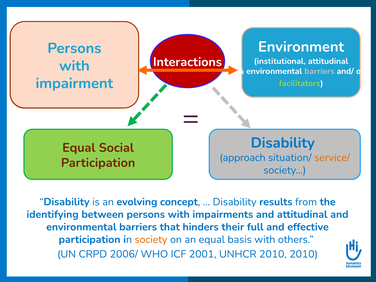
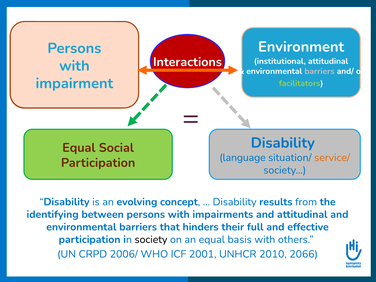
approach: approach -> language
society at (151, 239) colour: orange -> black
2010 2010: 2010 -> 2066
